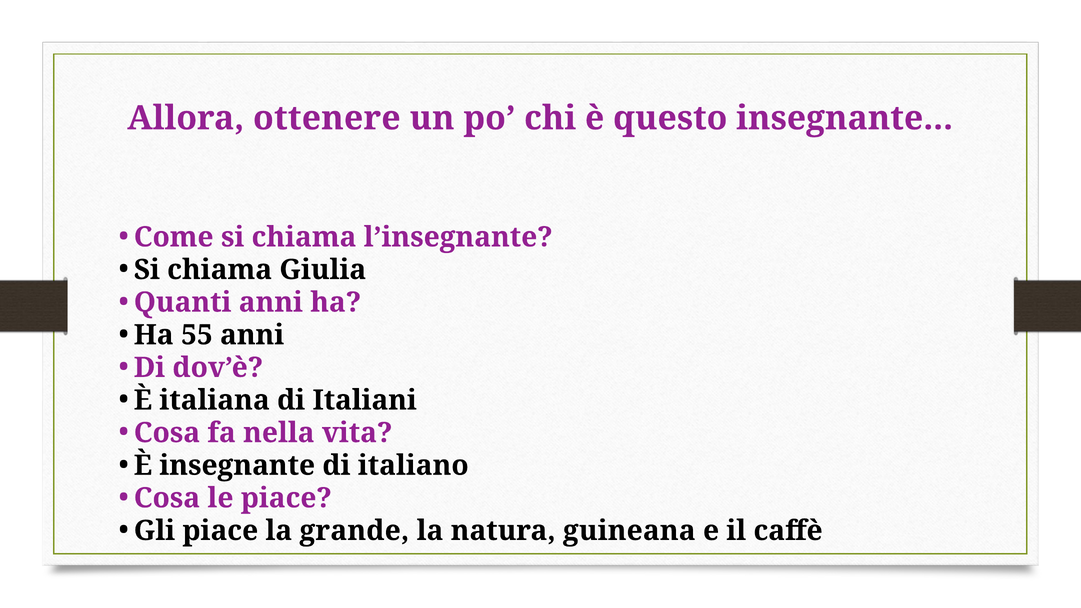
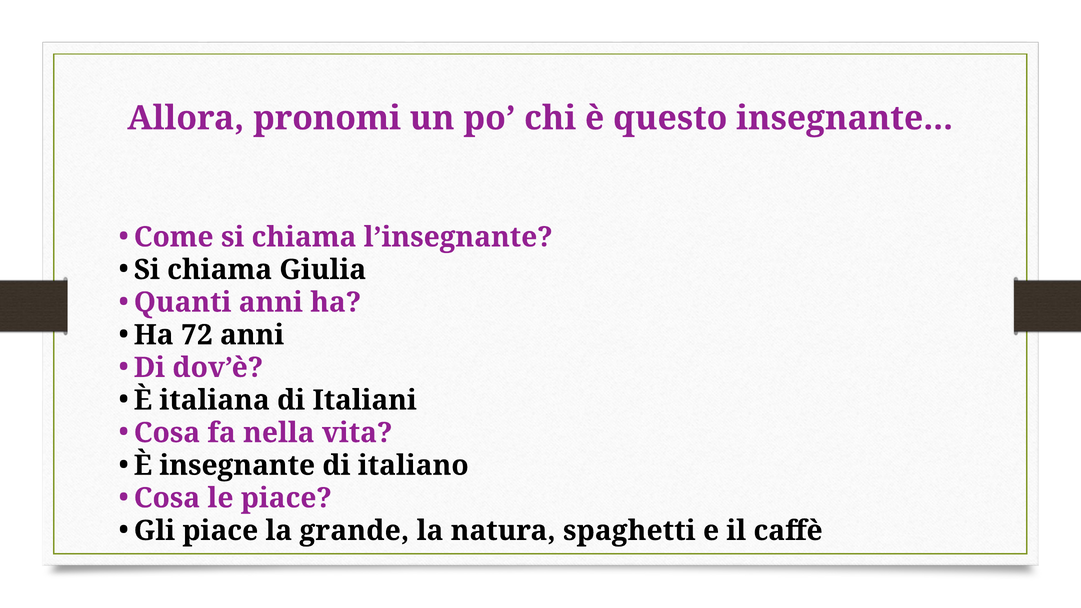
ottenere: ottenere -> pronomi
55: 55 -> 72
guineana: guineana -> spaghetti
